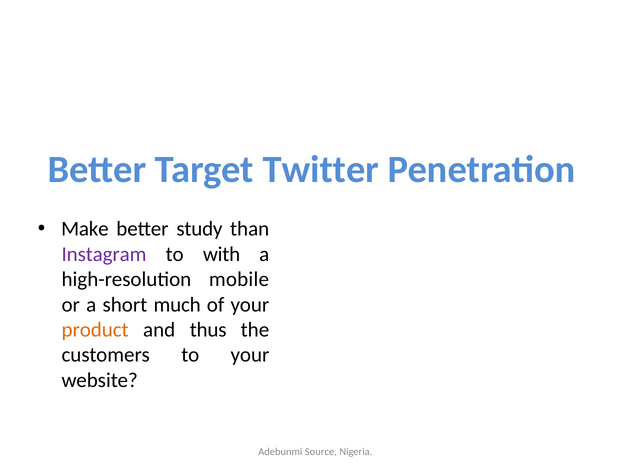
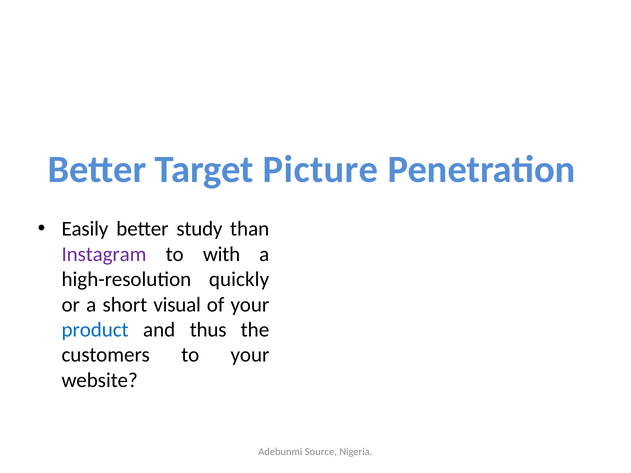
Twitter: Twitter -> Picture
Make: Make -> Easily
mobile: mobile -> quickly
much: much -> visual
product colour: orange -> blue
